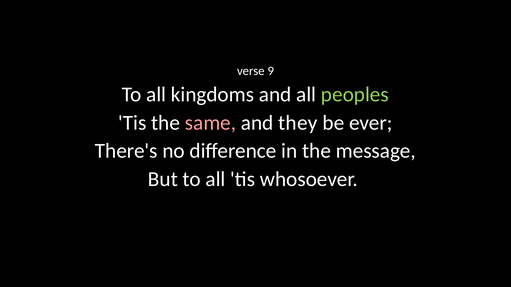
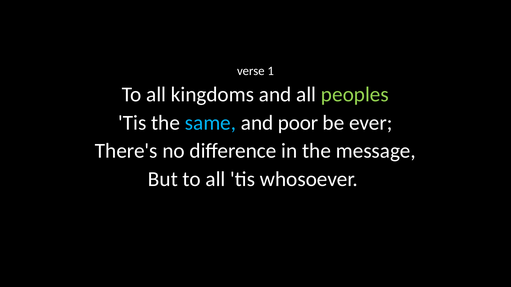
9: 9 -> 1
same colour: pink -> light blue
they: they -> poor
